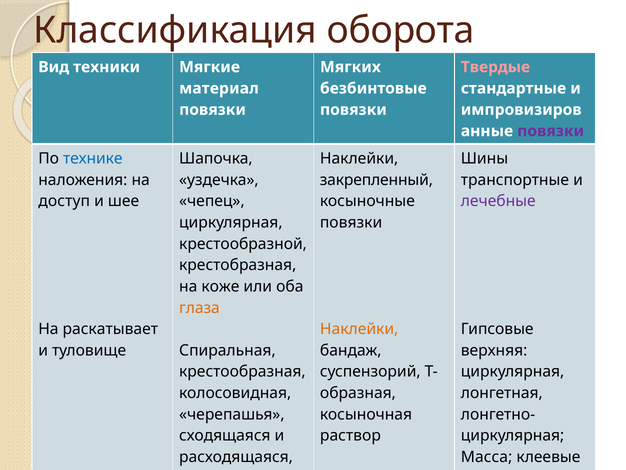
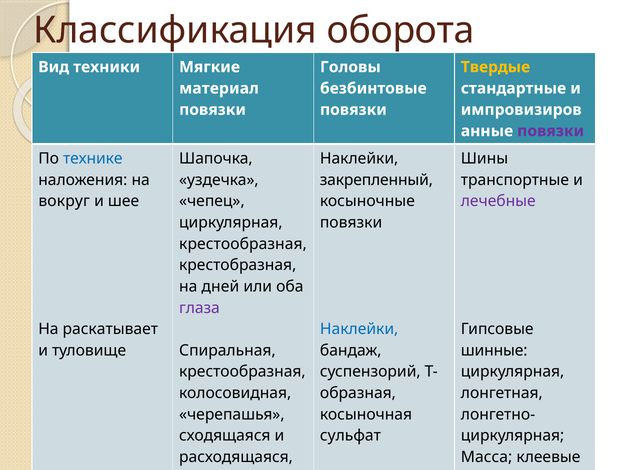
Мягких: Мягких -> Головы
Твердые colour: pink -> yellow
доступ: доступ -> вокруг
крестообразной at (243, 244): крестообразной -> крестообразная
коже: коже -> дней
глаза colour: orange -> purple
Наклейки at (359, 329) colour: orange -> blue
верхняя: верхняя -> шинные
раствор: раствор -> сульфат
